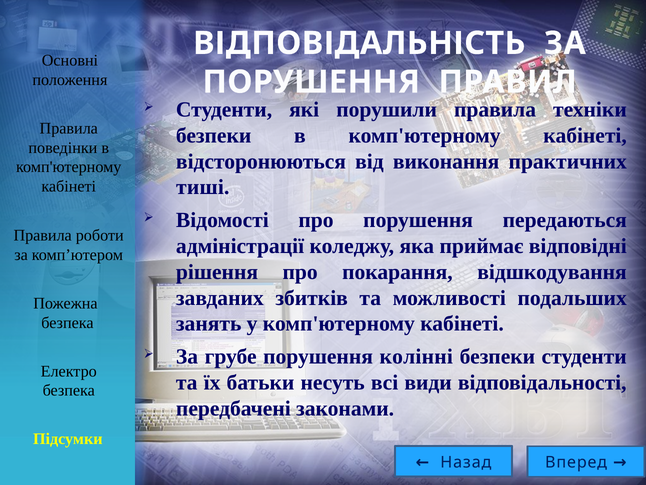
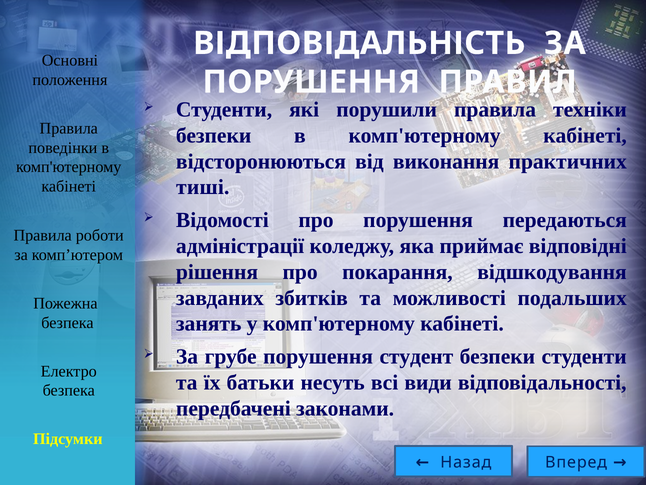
колінні: колінні -> студент
